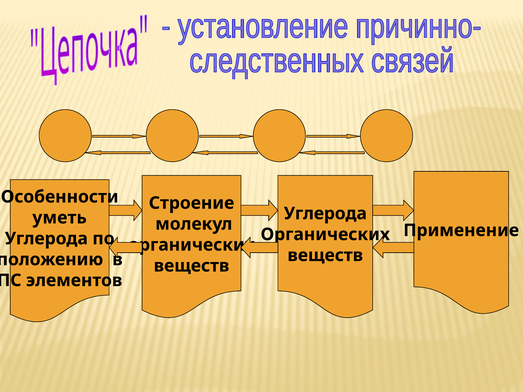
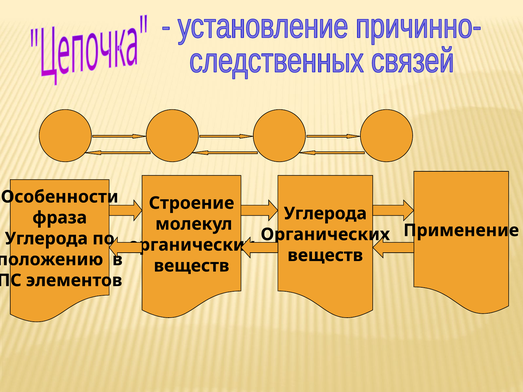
уметь: уметь -> фраза
